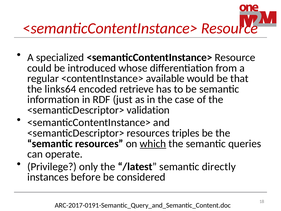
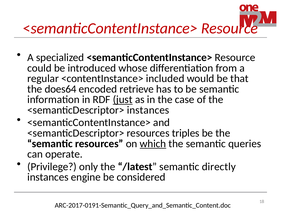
available: available -> included
links64: links64 -> does64
just underline: none -> present
<semanticDescriptor> validation: validation -> instances
before: before -> engine
